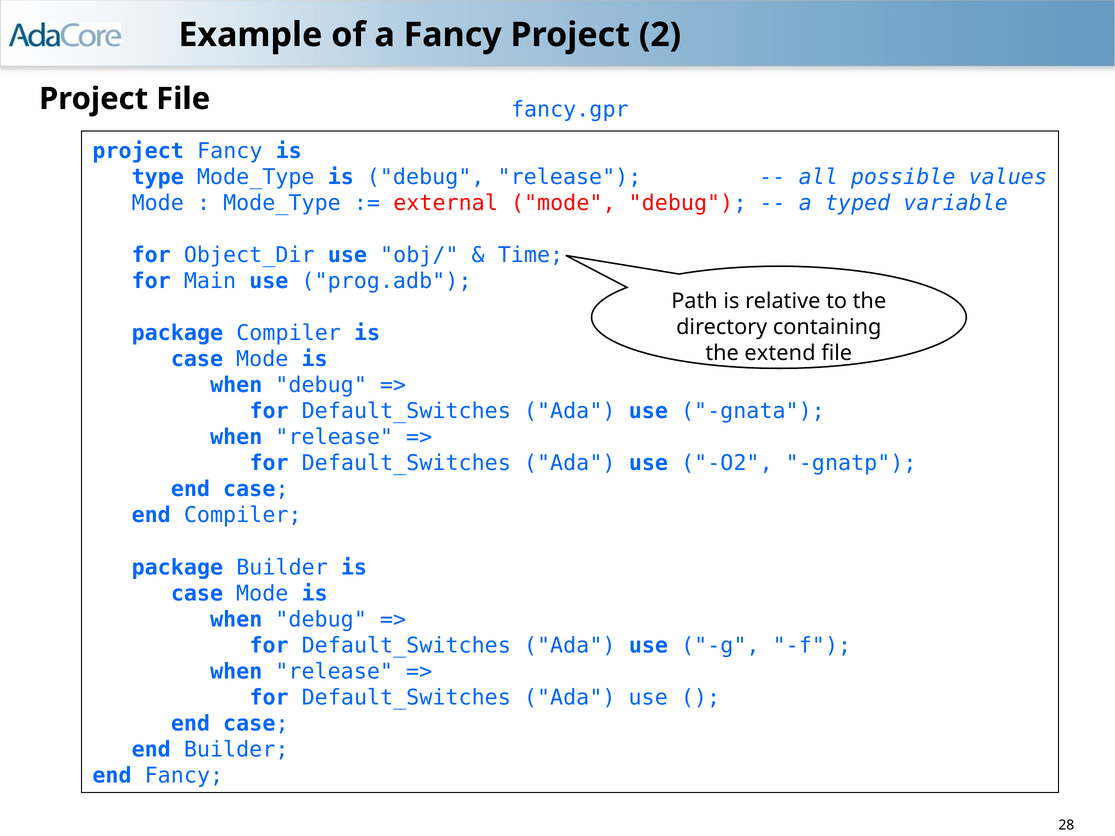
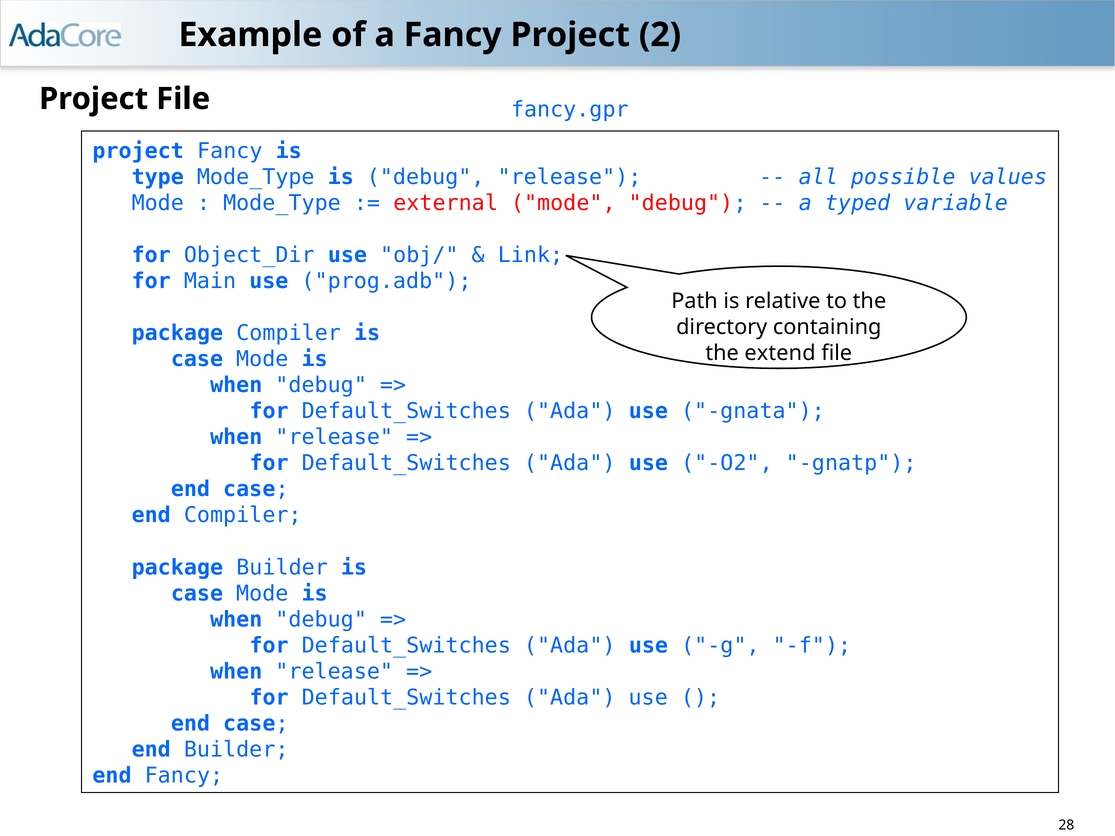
Time: Time -> Link
